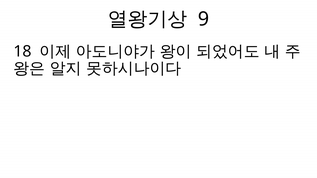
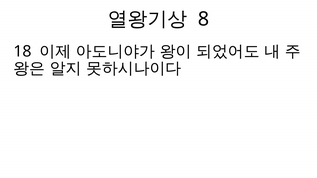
9: 9 -> 8
